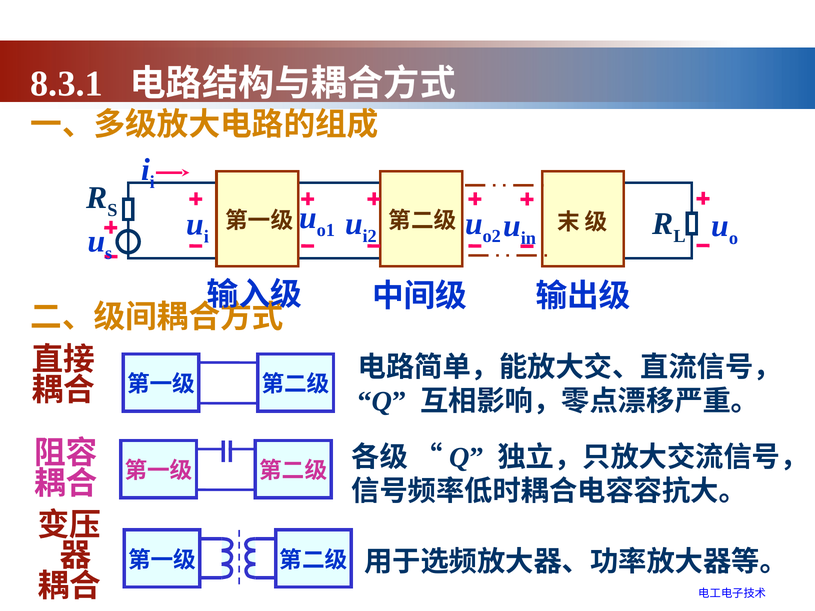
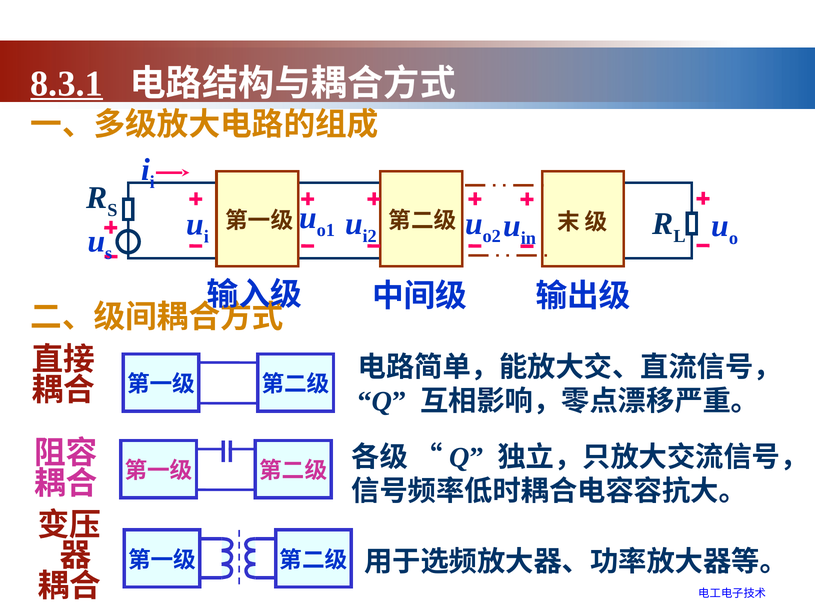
8.3.1 underline: none -> present
